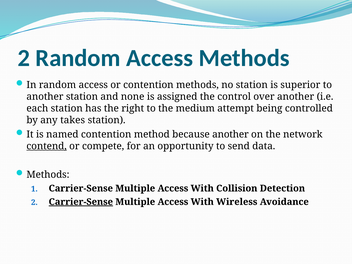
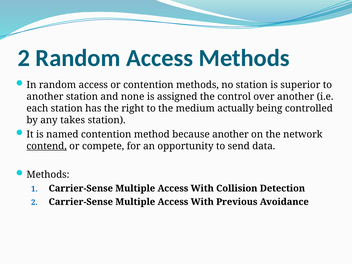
attempt: attempt -> actually
Carrier-Sense at (81, 202) underline: present -> none
Wireless: Wireless -> Previous
